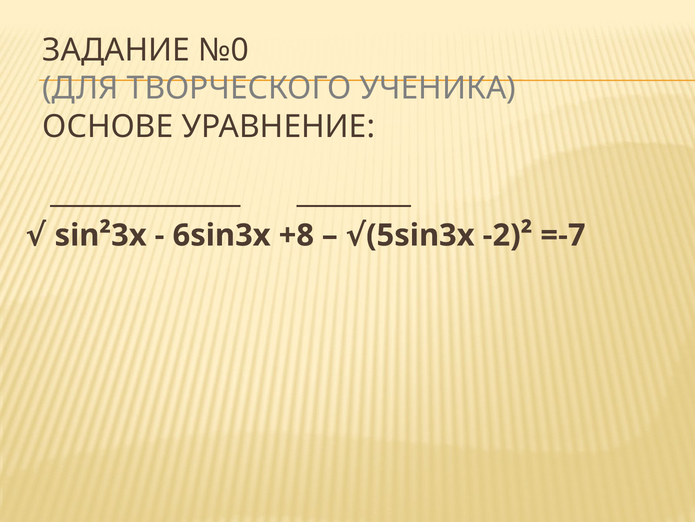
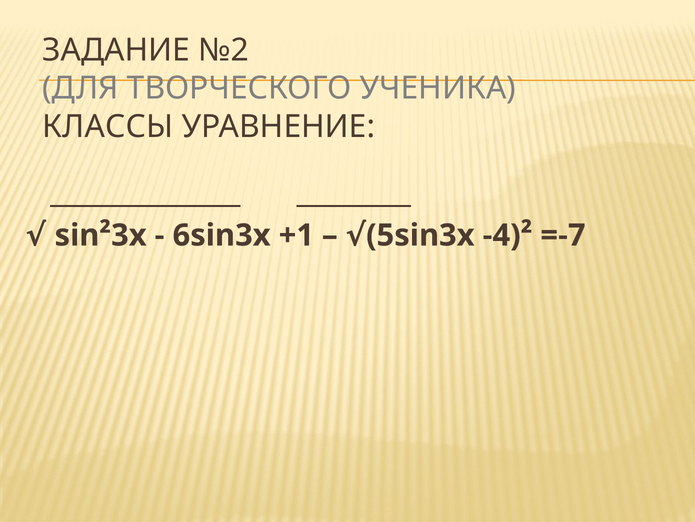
№0: №0 -> №2
ОСНОВЕ: ОСНОВЕ -> КЛАССЫ
+8: +8 -> +1
-2)²: -2)² -> -4)²
